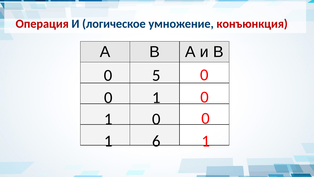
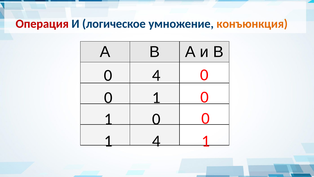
конъюнкция colour: red -> orange
0 5: 5 -> 4
1 6: 6 -> 4
